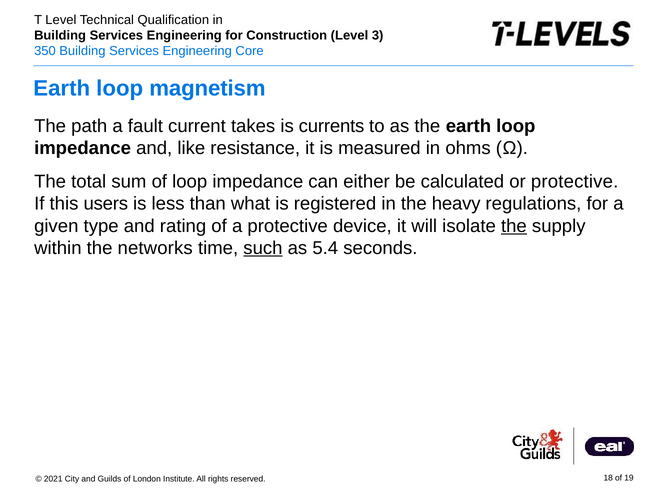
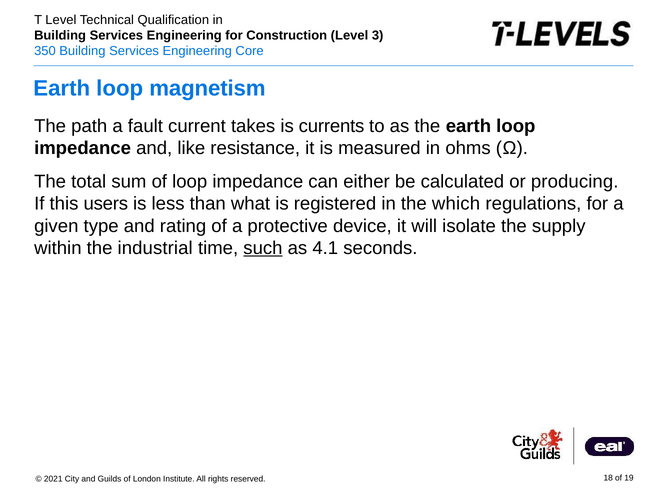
or protective: protective -> producing
heavy: heavy -> which
the at (514, 226) underline: present -> none
networks: networks -> industrial
5.4: 5.4 -> 4.1
